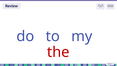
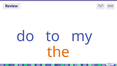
the colour: red -> orange
